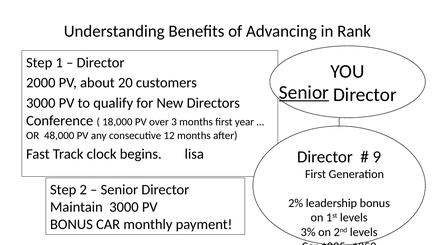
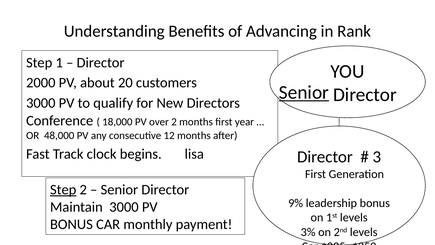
over 3: 3 -> 2
9: 9 -> 3
Step at (63, 189) underline: none -> present
2%: 2% -> 9%
